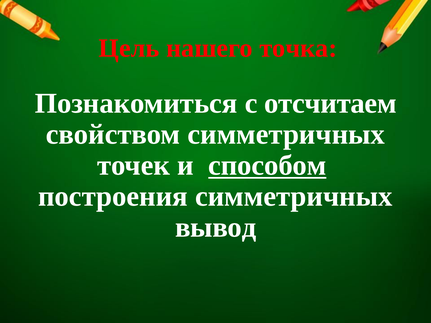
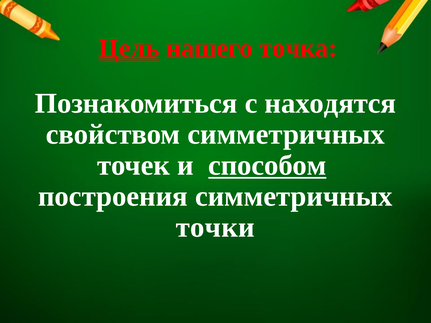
Цель underline: none -> present
отсчитаем: отсчитаем -> находятся
вывод: вывод -> точки
